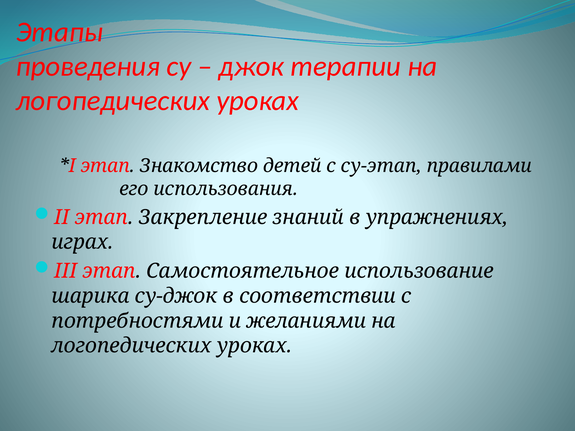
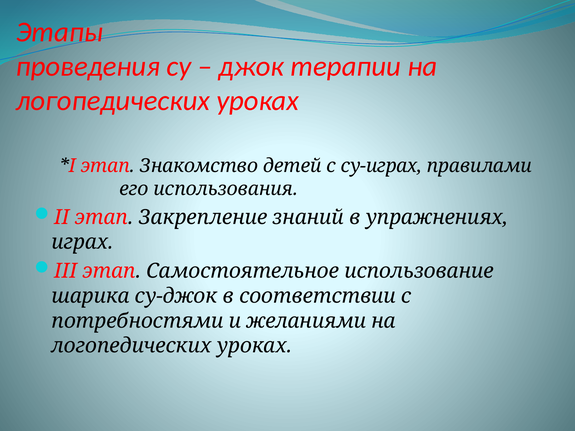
су-этап: су-этап -> су-играх
